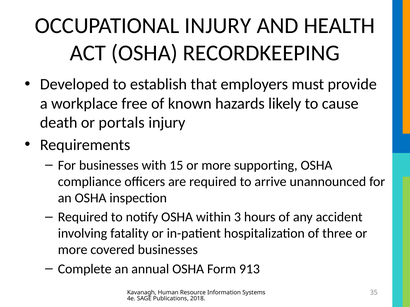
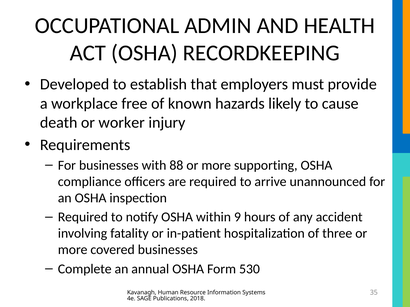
OCCUPATIONAL INJURY: INJURY -> ADMIN
portals: portals -> worker
15: 15 -> 88
3: 3 -> 9
913: 913 -> 530
